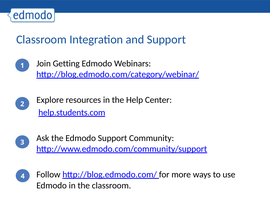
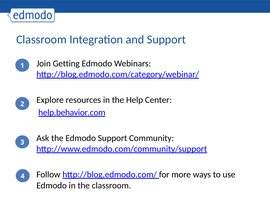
help.students.com: help.students.com -> help.behavior.com
